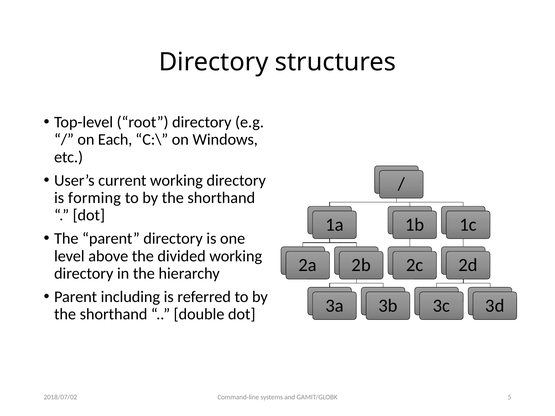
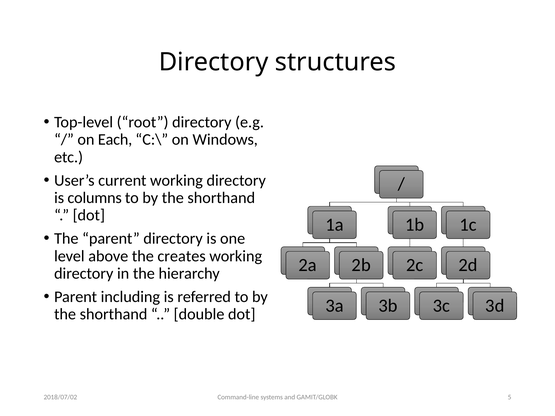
forming: forming -> columns
divided: divided -> creates
